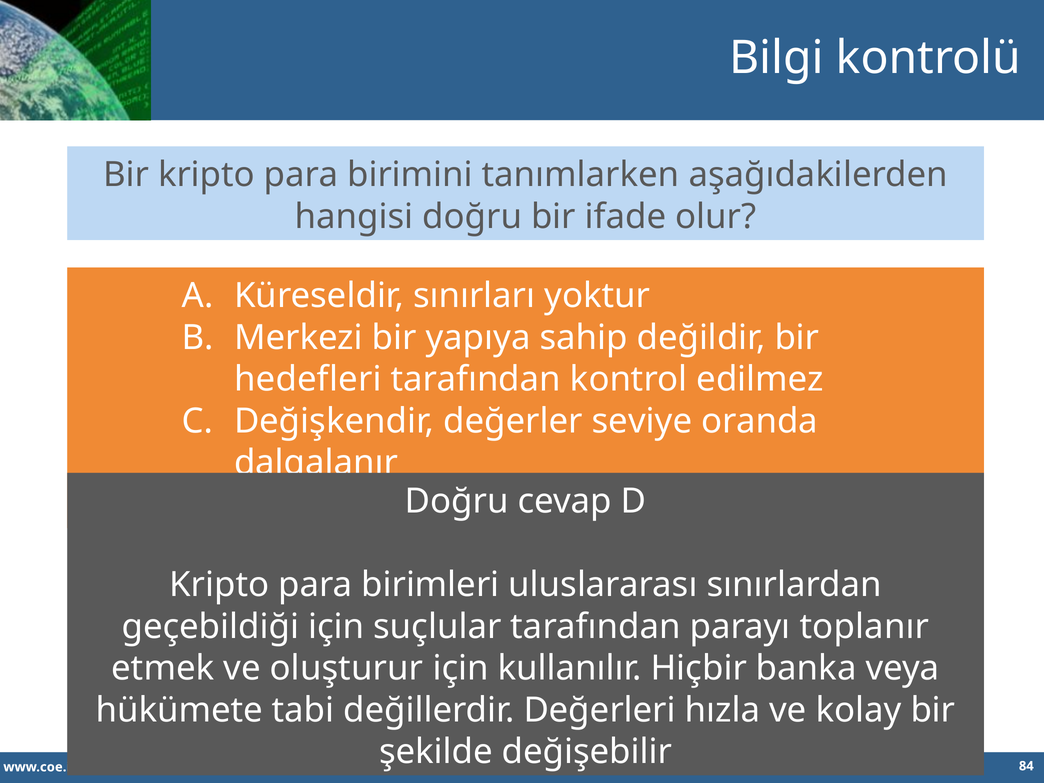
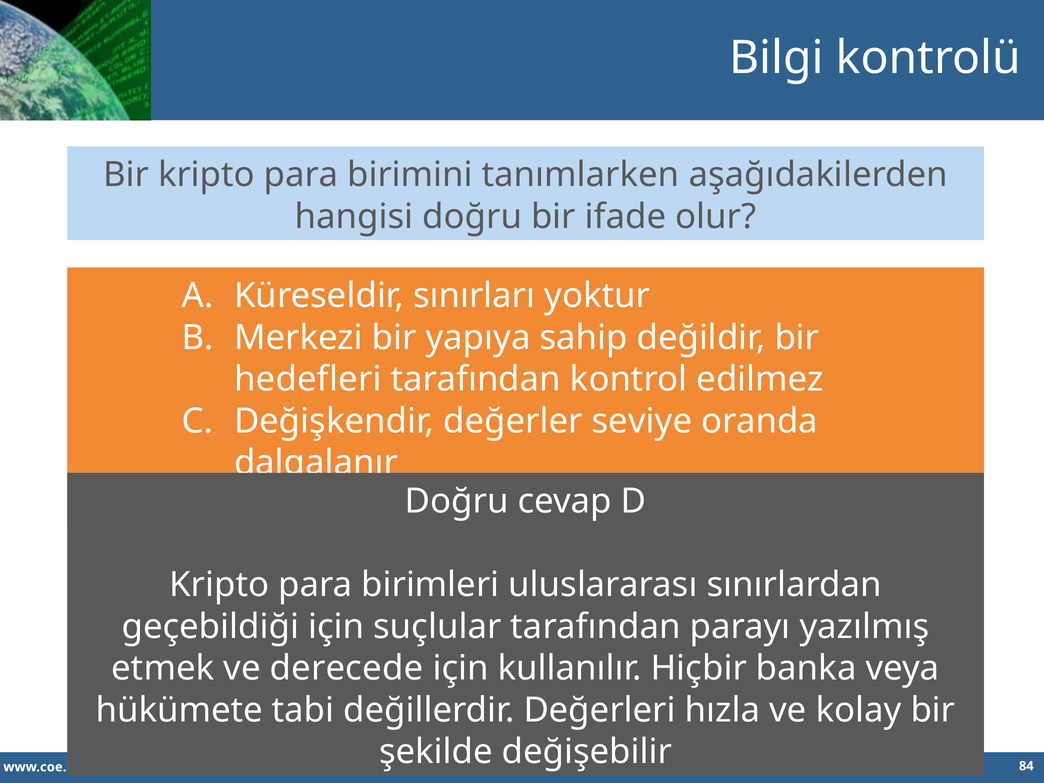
toplanır: toplanır -> yazılmış
oluşturur: oluşturur -> derecede
